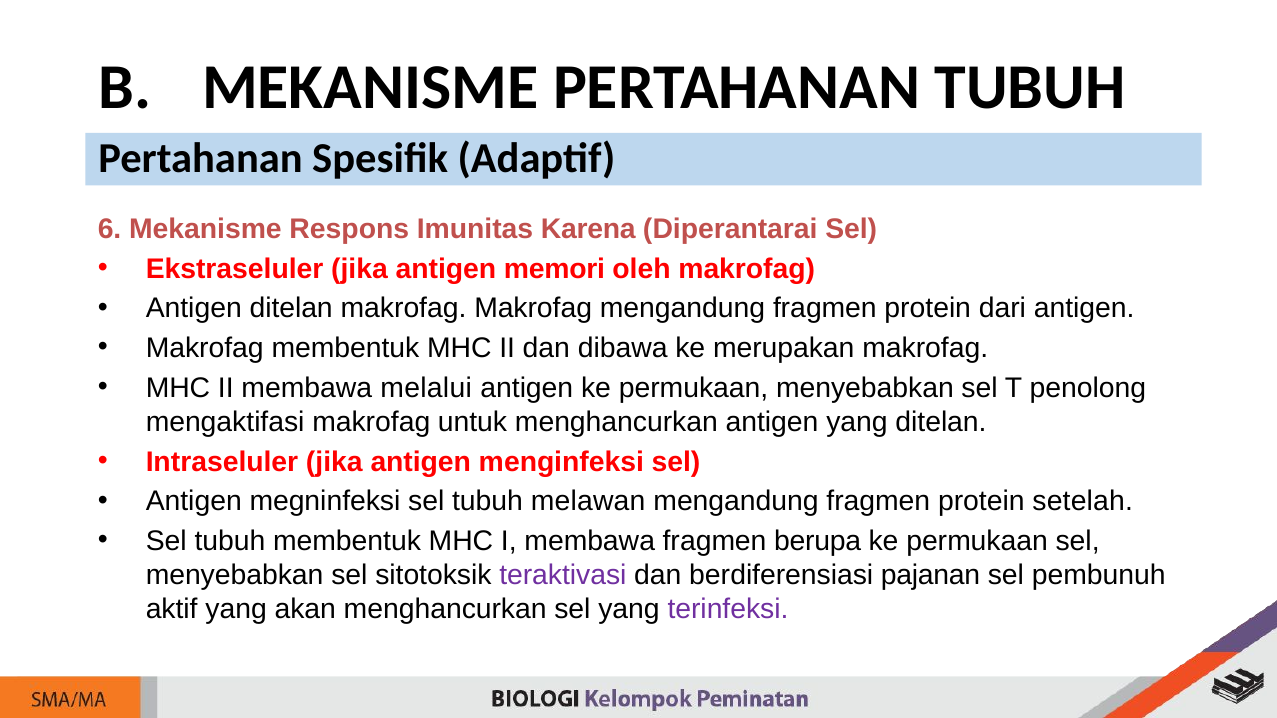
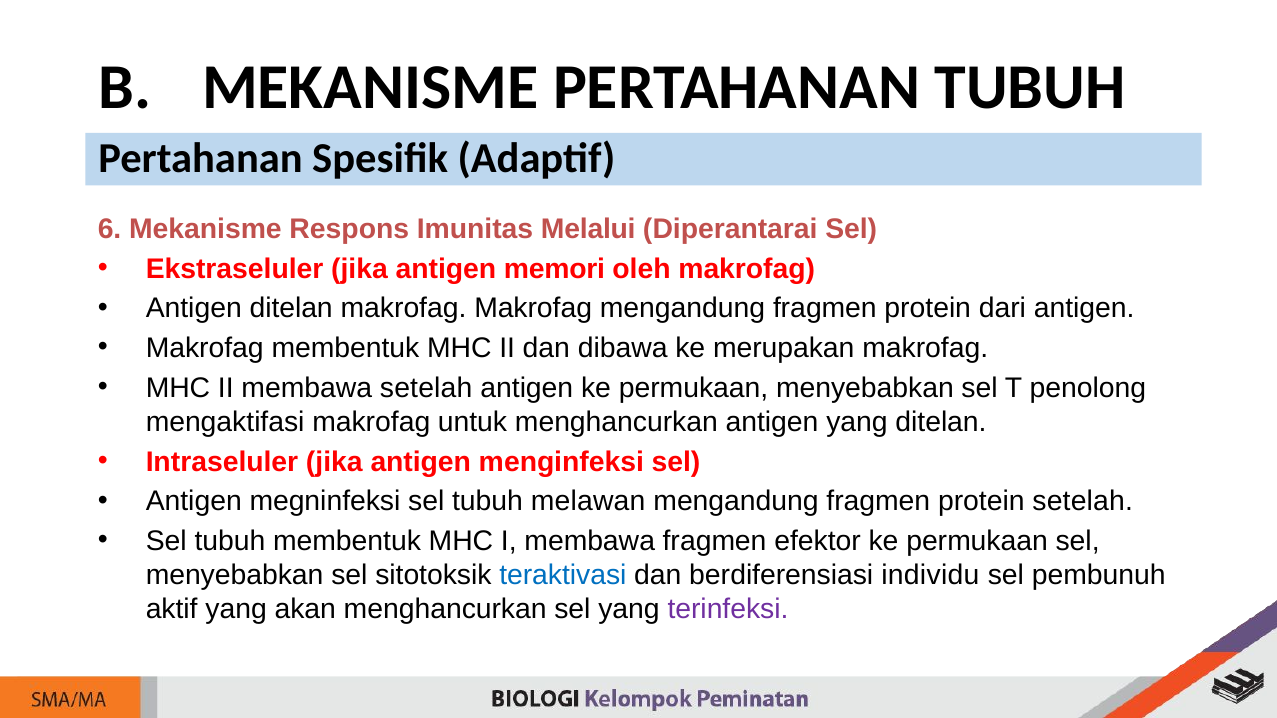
Karena: Karena -> Melalui
membawa melalui: melalui -> setelah
berupa: berupa -> efektor
teraktivasi colour: purple -> blue
pajanan: pajanan -> individu
